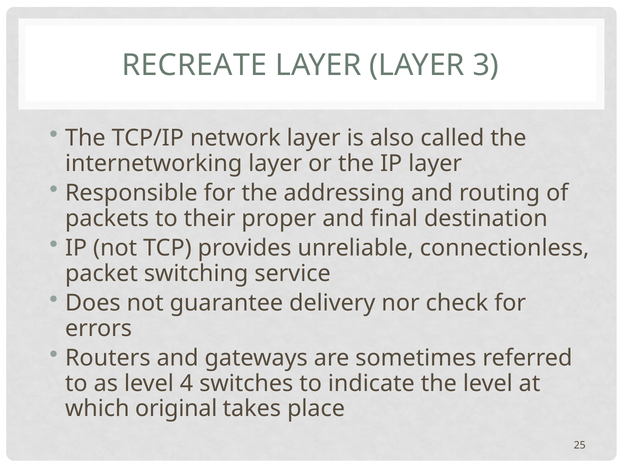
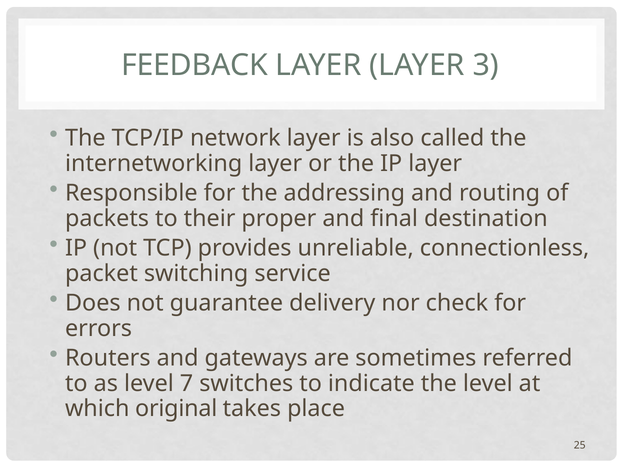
RECREATE: RECREATE -> FEEDBACK
4: 4 -> 7
